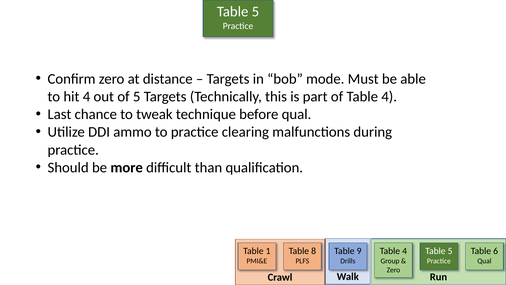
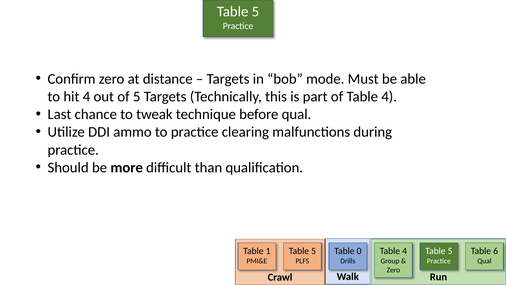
8 at (314, 251): 8 -> 5
9: 9 -> 0
